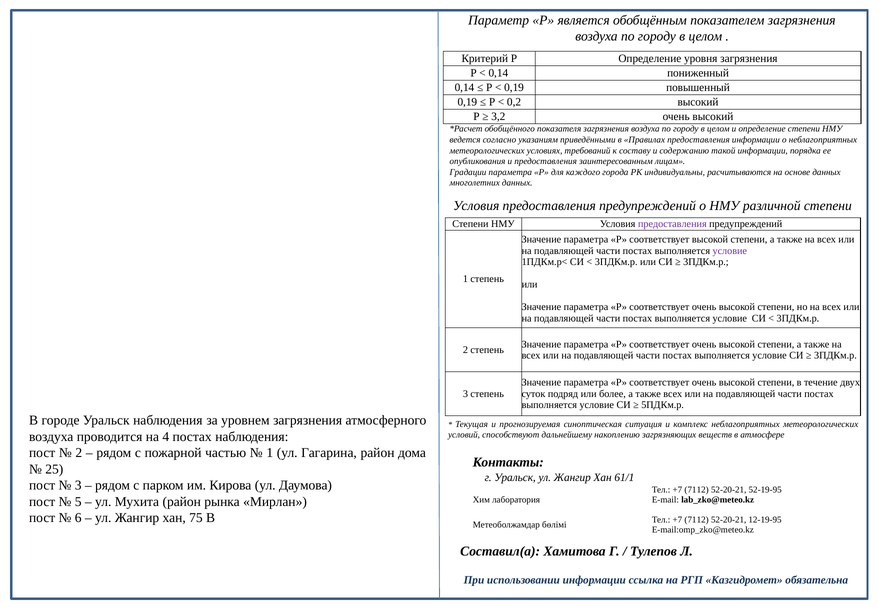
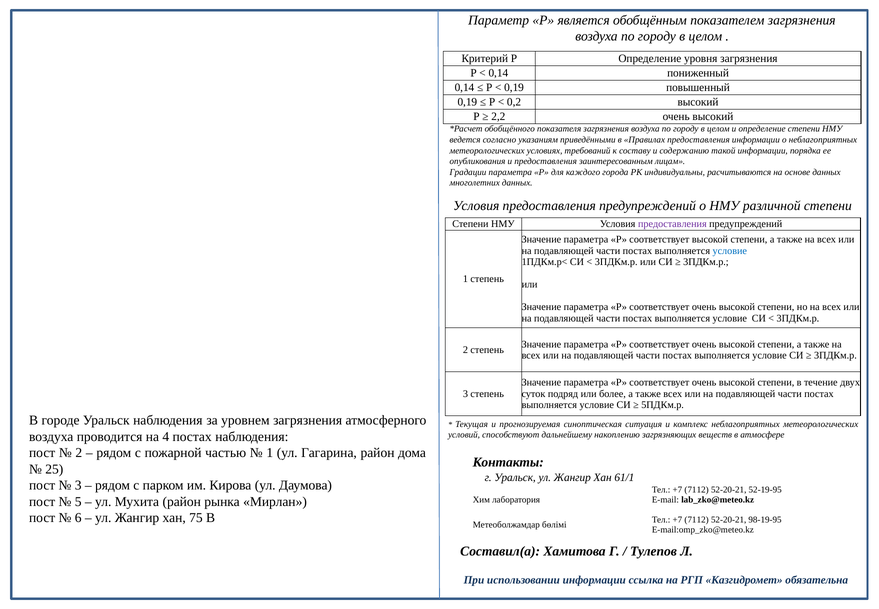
3,2: 3,2 -> 2,2
условие at (730, 251) colour: purple -> blue
12-19-95: 12-19-95 -> 98-19-95
